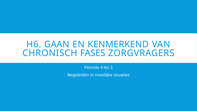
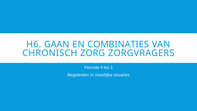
KENMERKEND: KENMERKEND -> COMBINATIES
FASES: FASES -> ZORG
